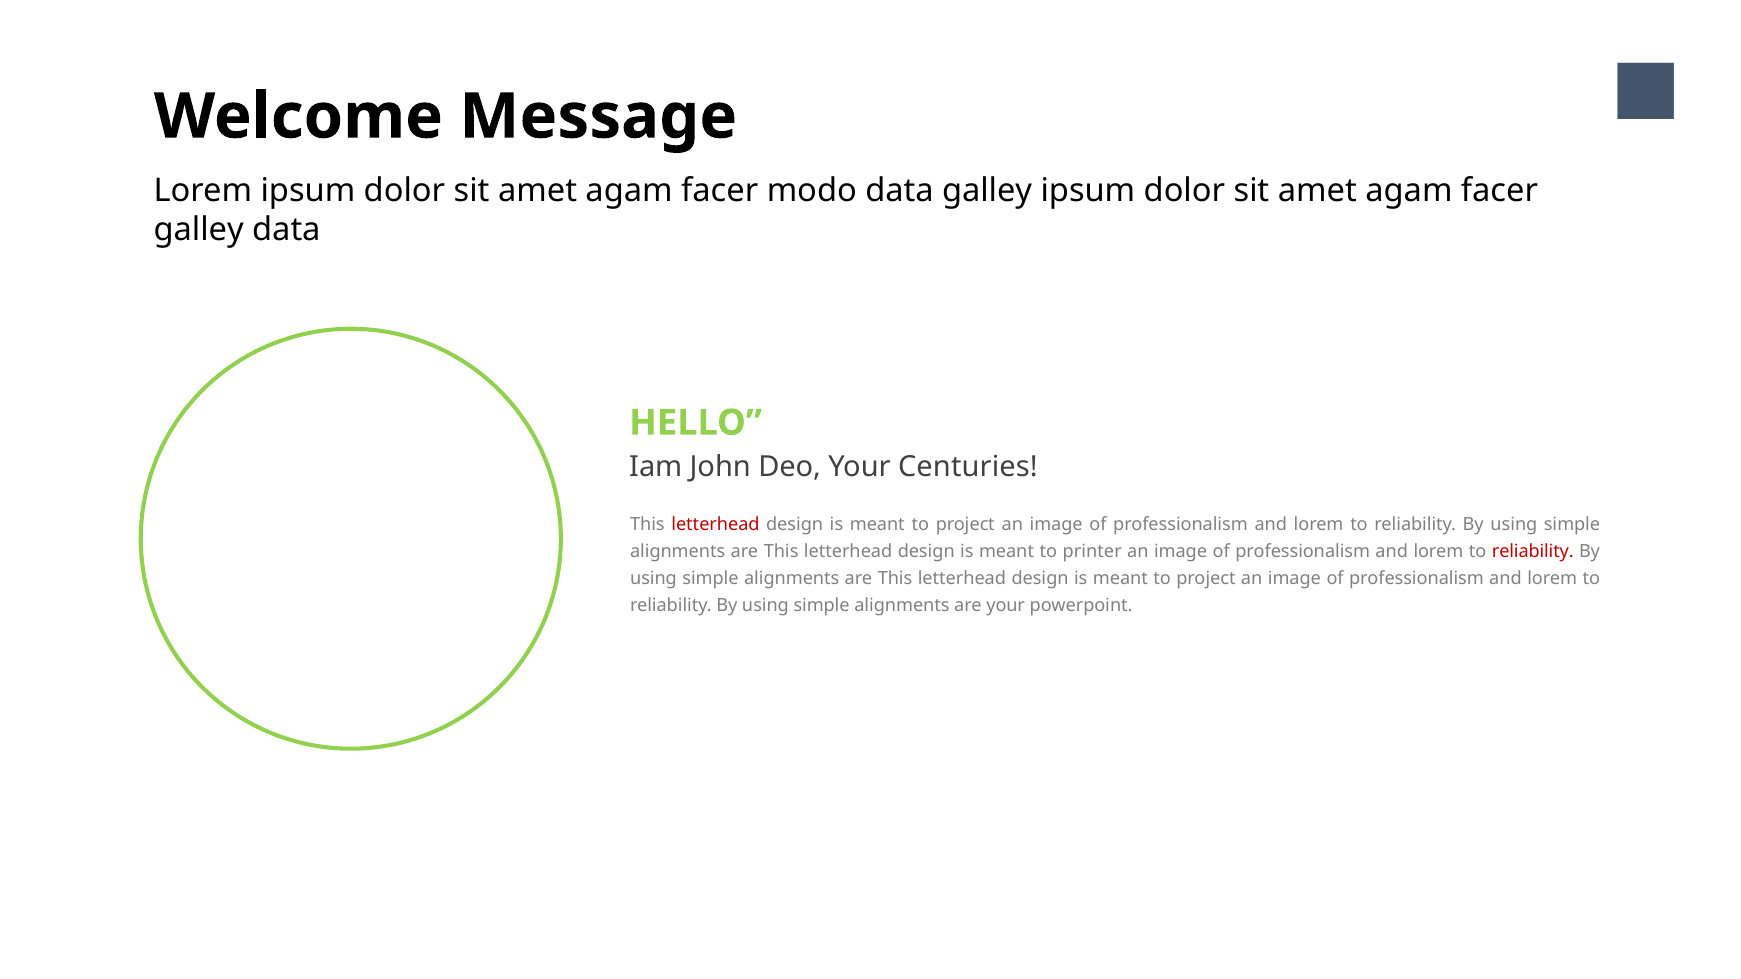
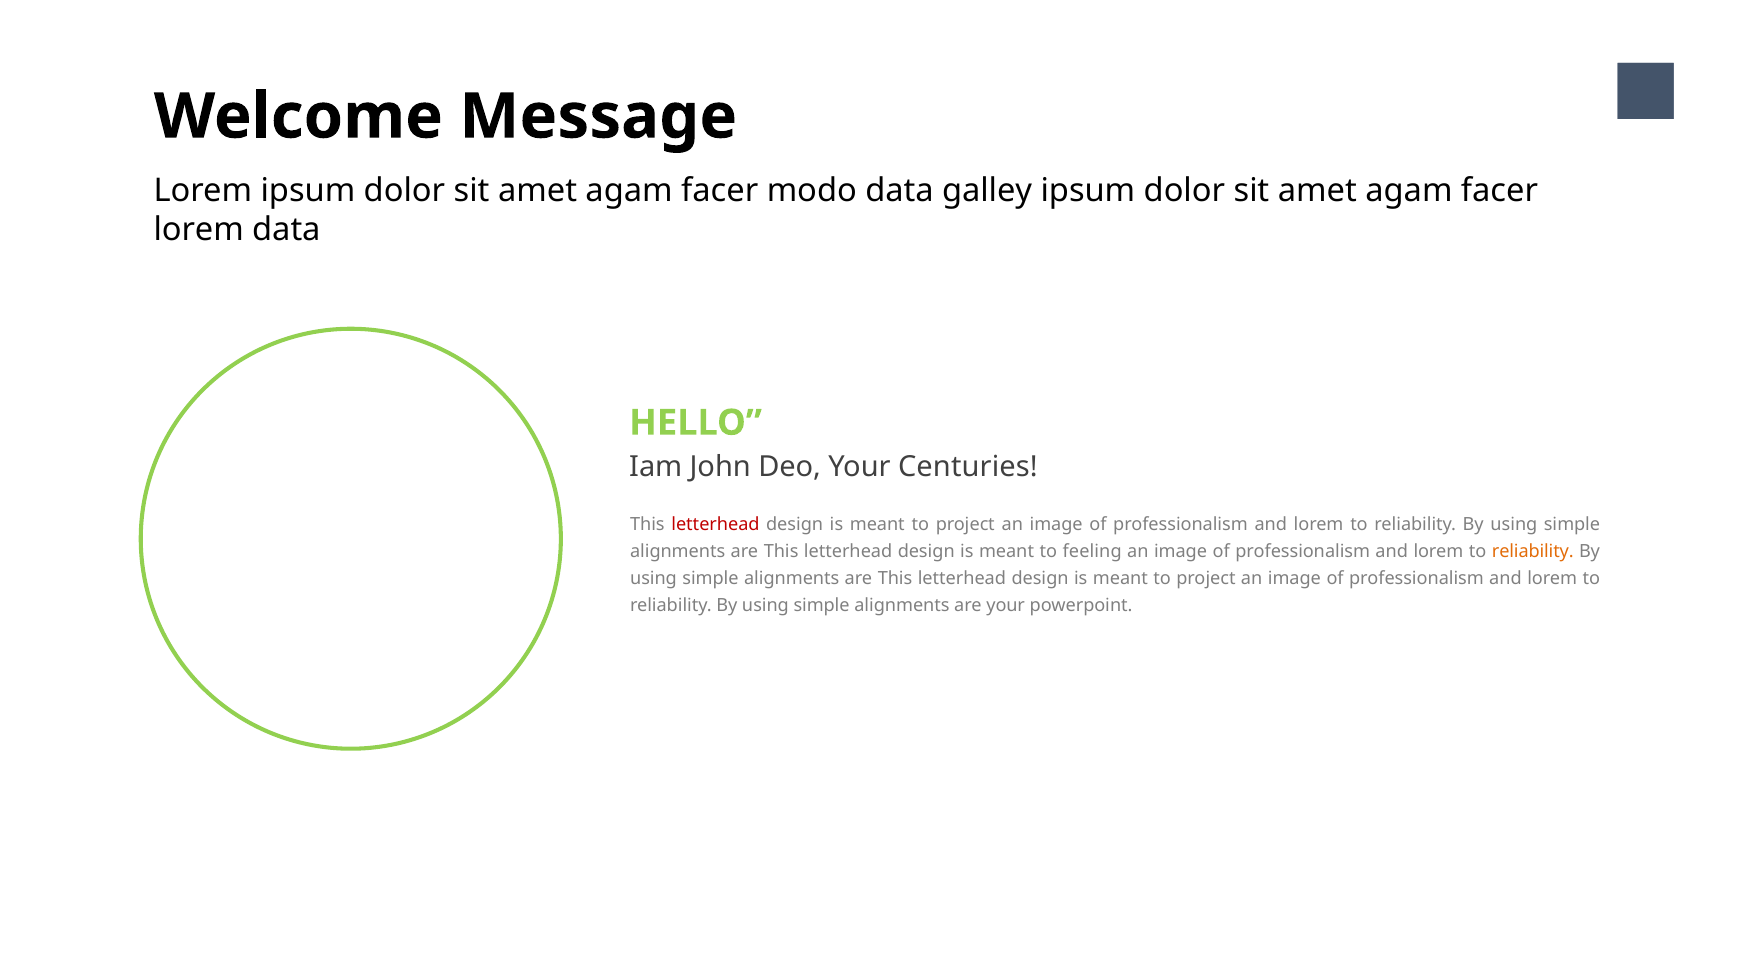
galley at (199, 230): galley -> lorem
printer: printer -> feeling
reliability at (1533, 552) colour: red -> orange
